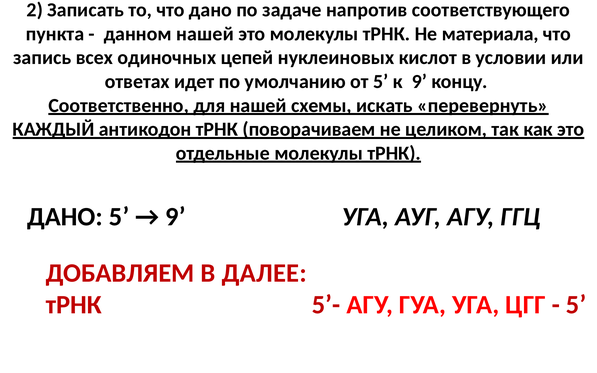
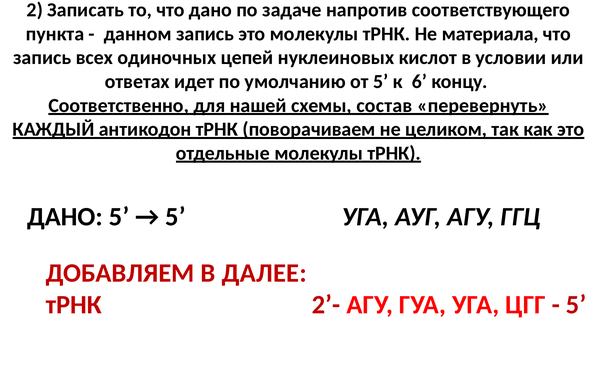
данном нашей: нашей -> запись
к 9: 9 -> 6
искать: искать -> состав
9 at (175, 217): 9 -> 5
5’-: 5’- -> 2’-
